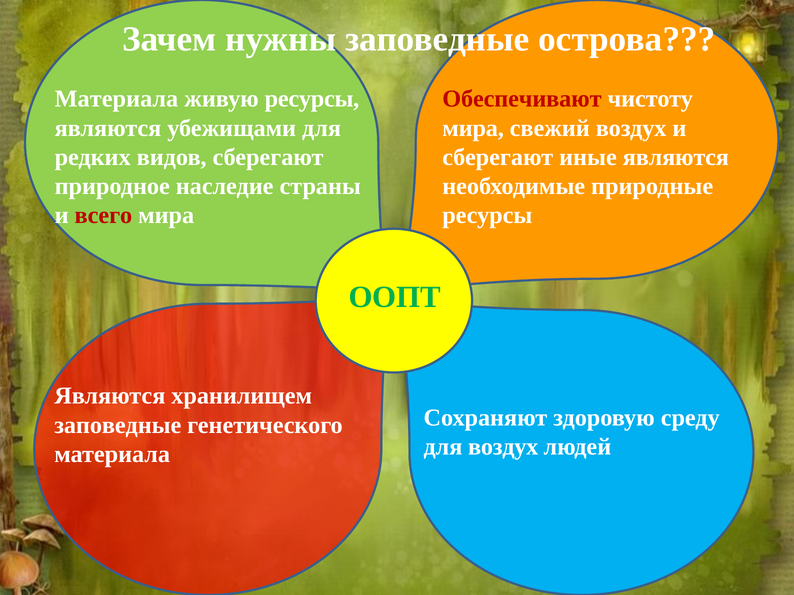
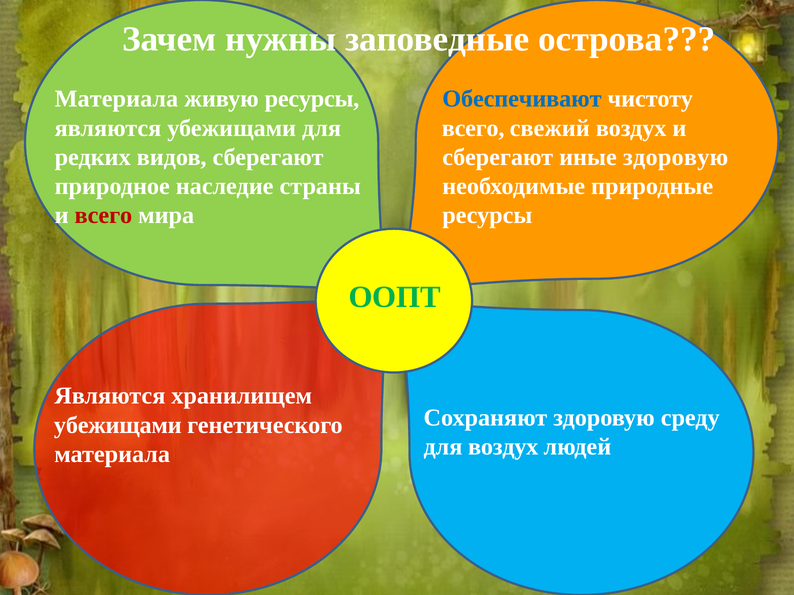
Обеспечивают colour: red -> blue
мира at (473, 128): мира -> всего
иные являются: являются -> здоровую
заповедные at (118, 425): заповедные -> убежищами
